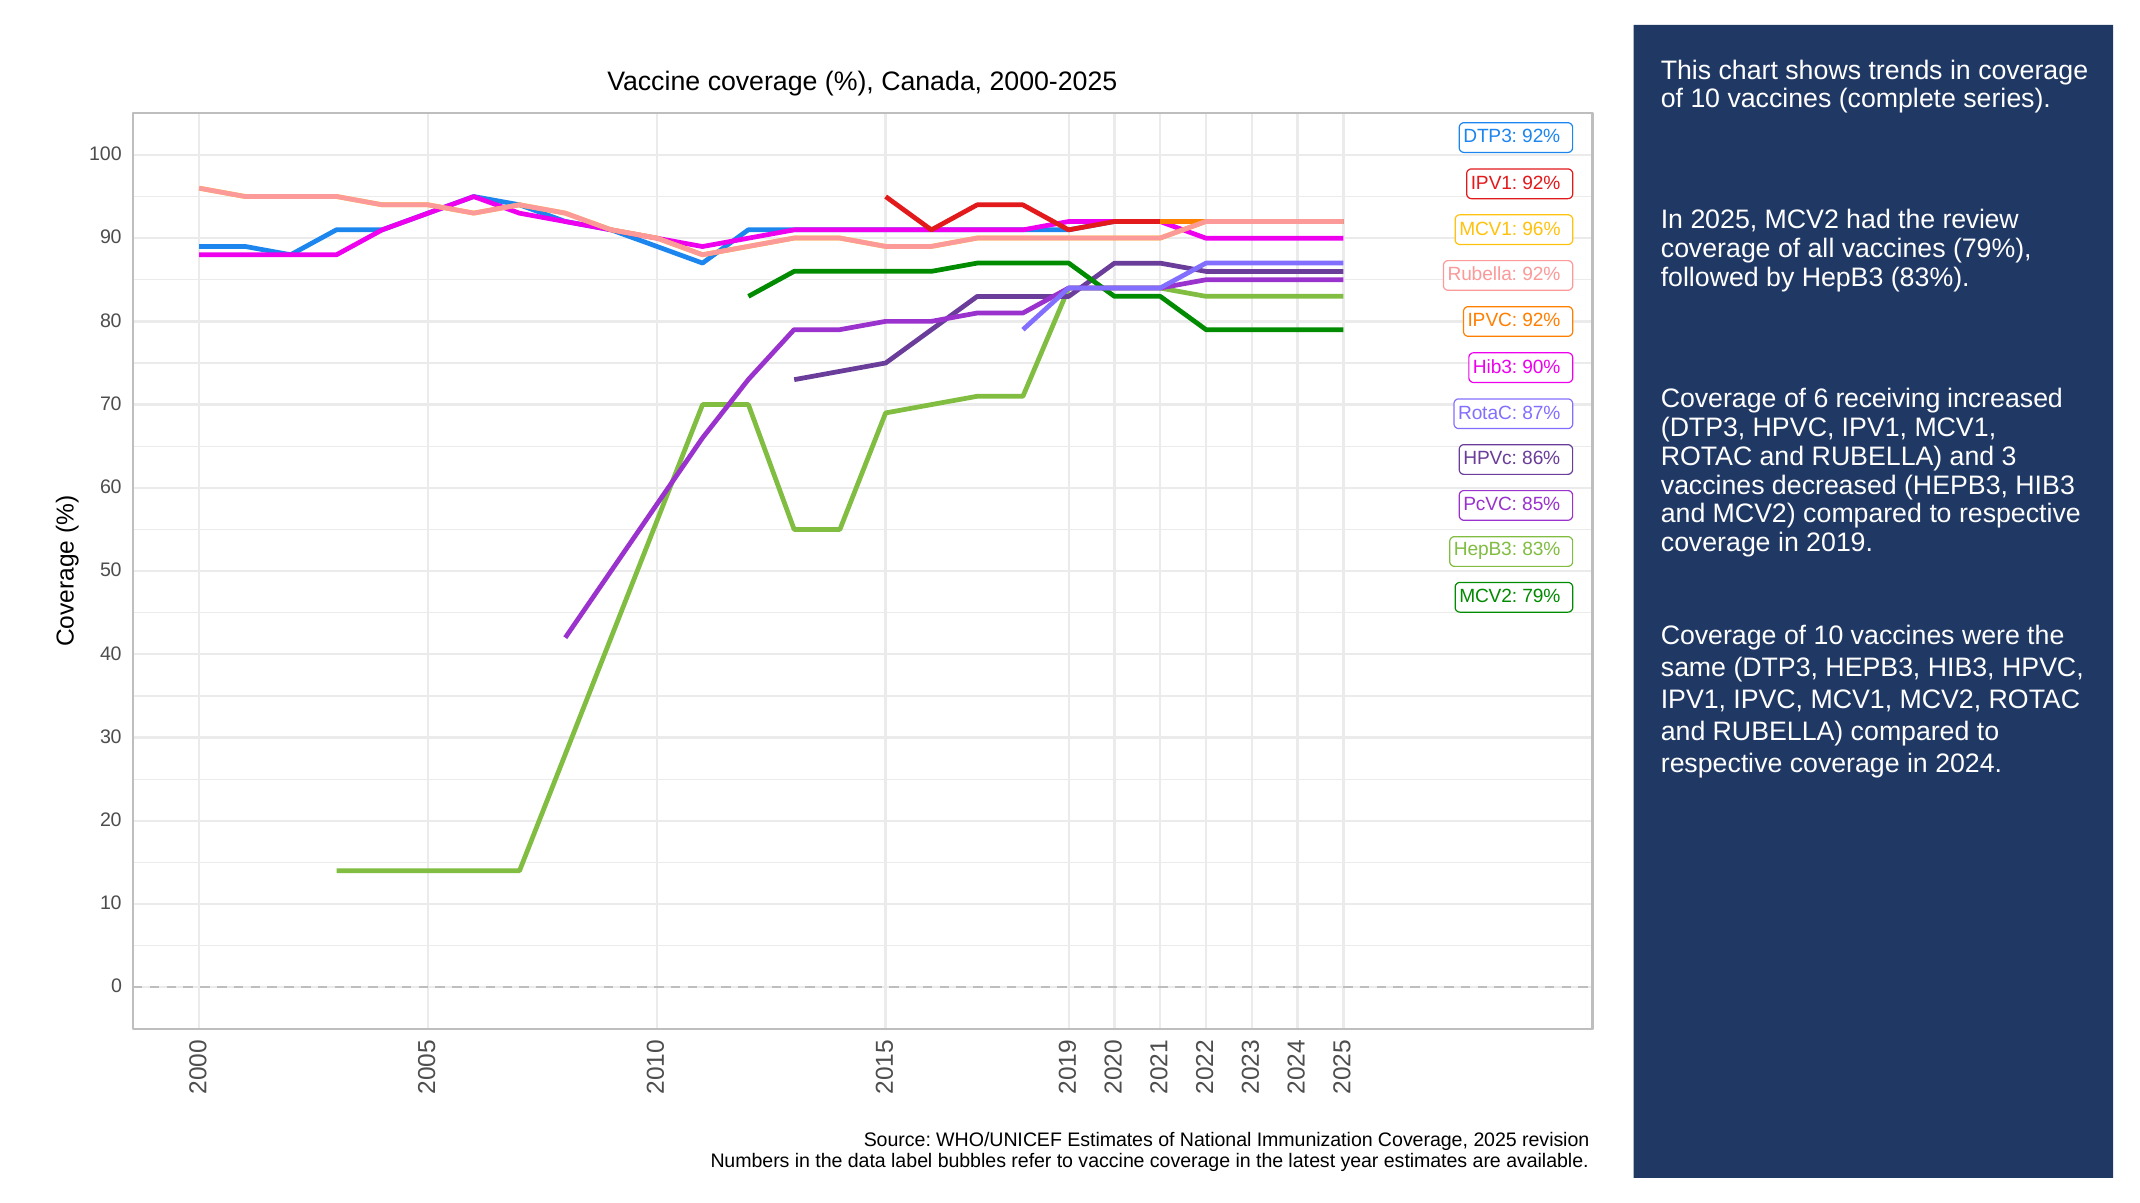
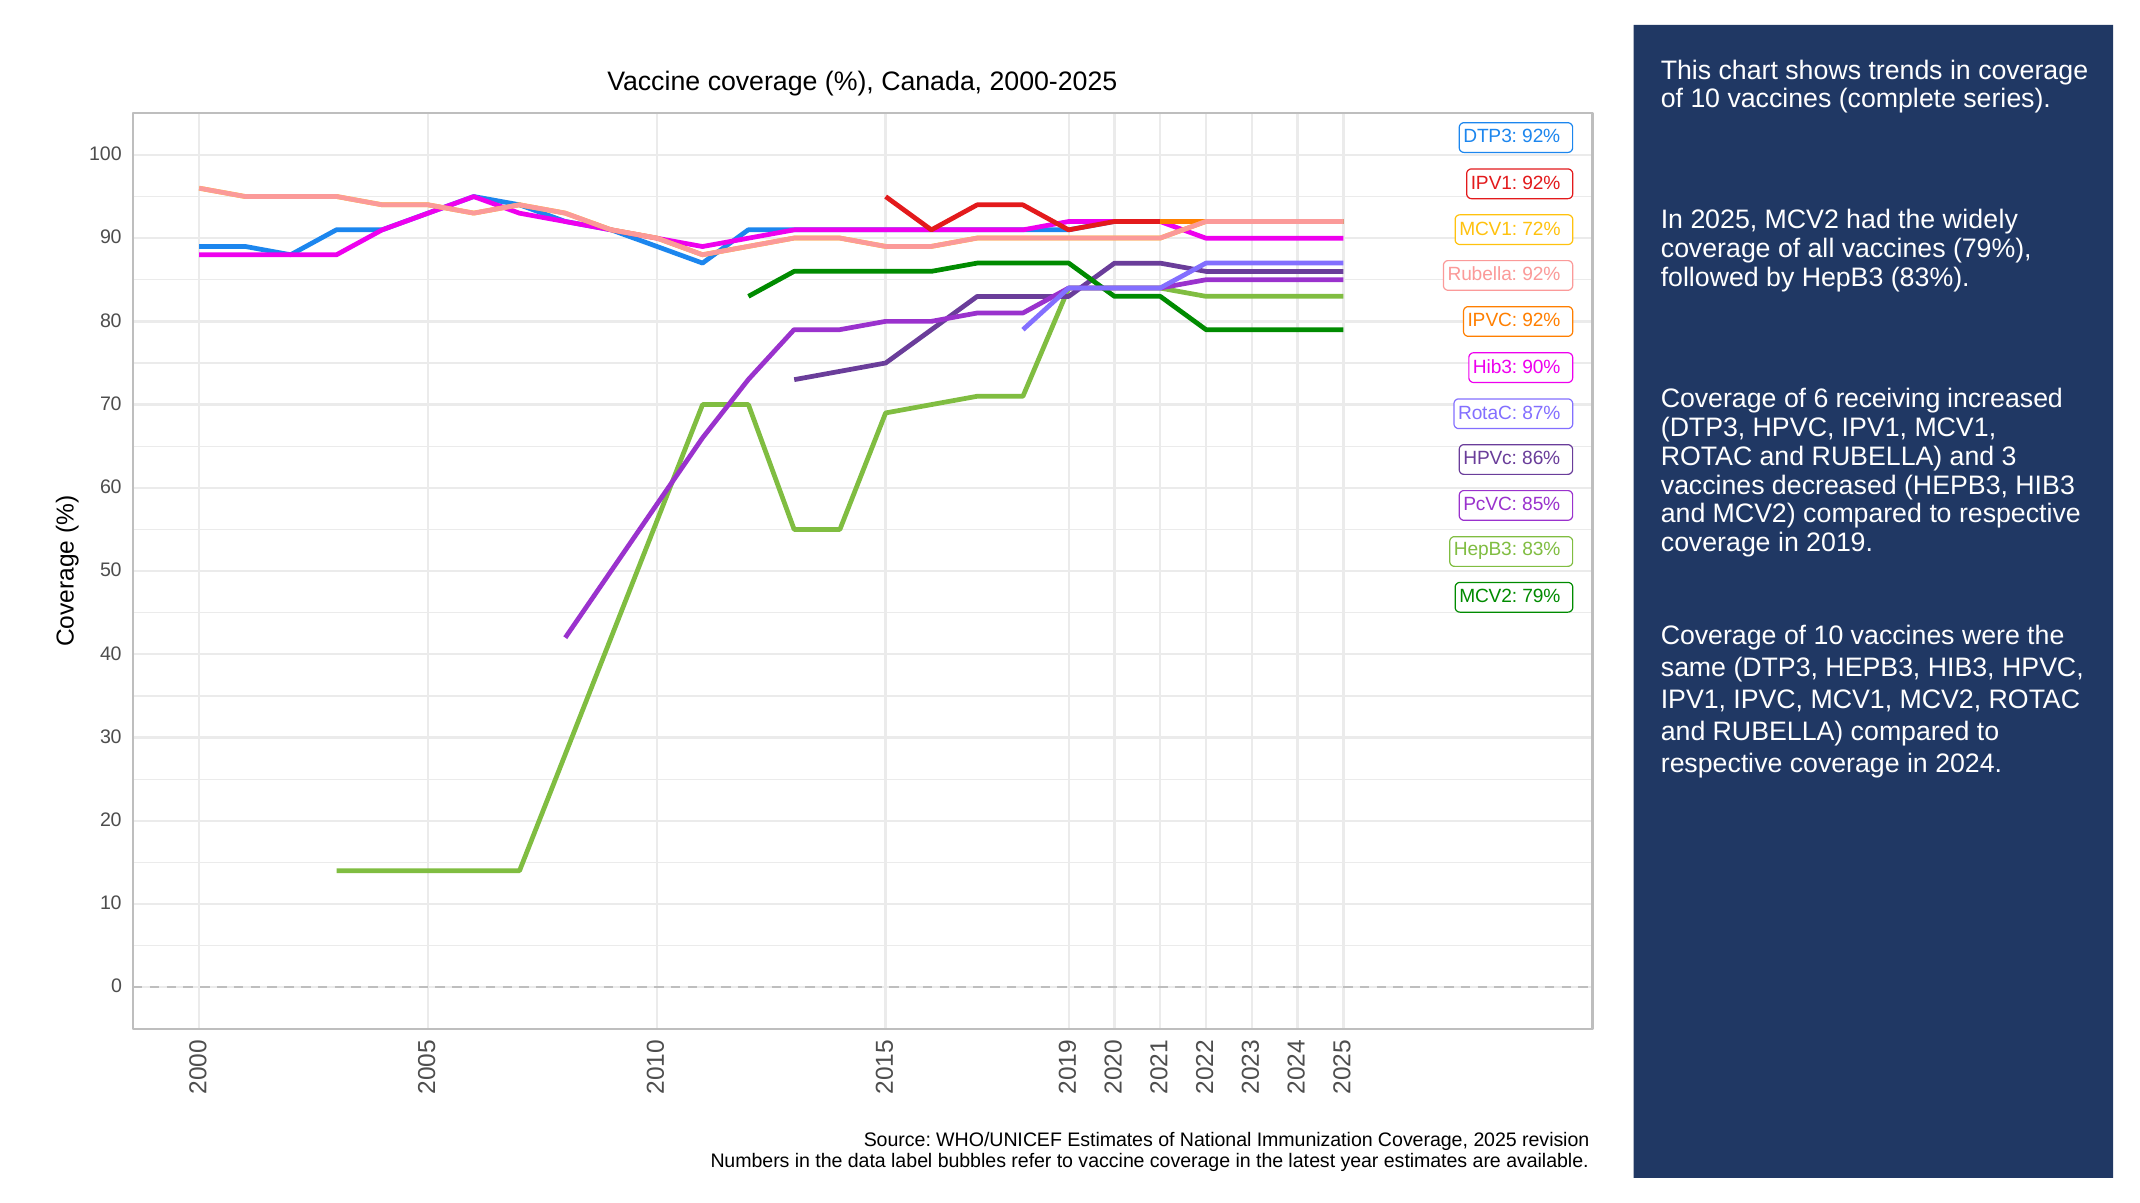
review: review -> widely
96%: 96% -> 72%
